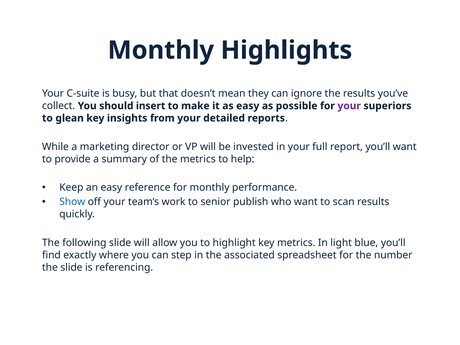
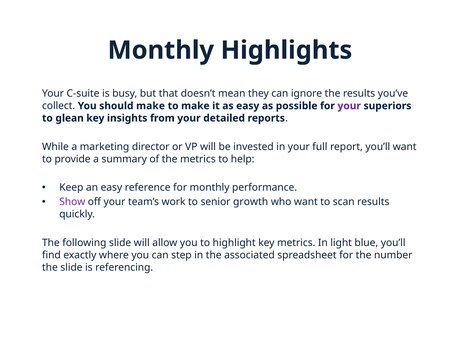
should insert: insert -> make
Show colour: blue -> purple
publish: publish -> growth
